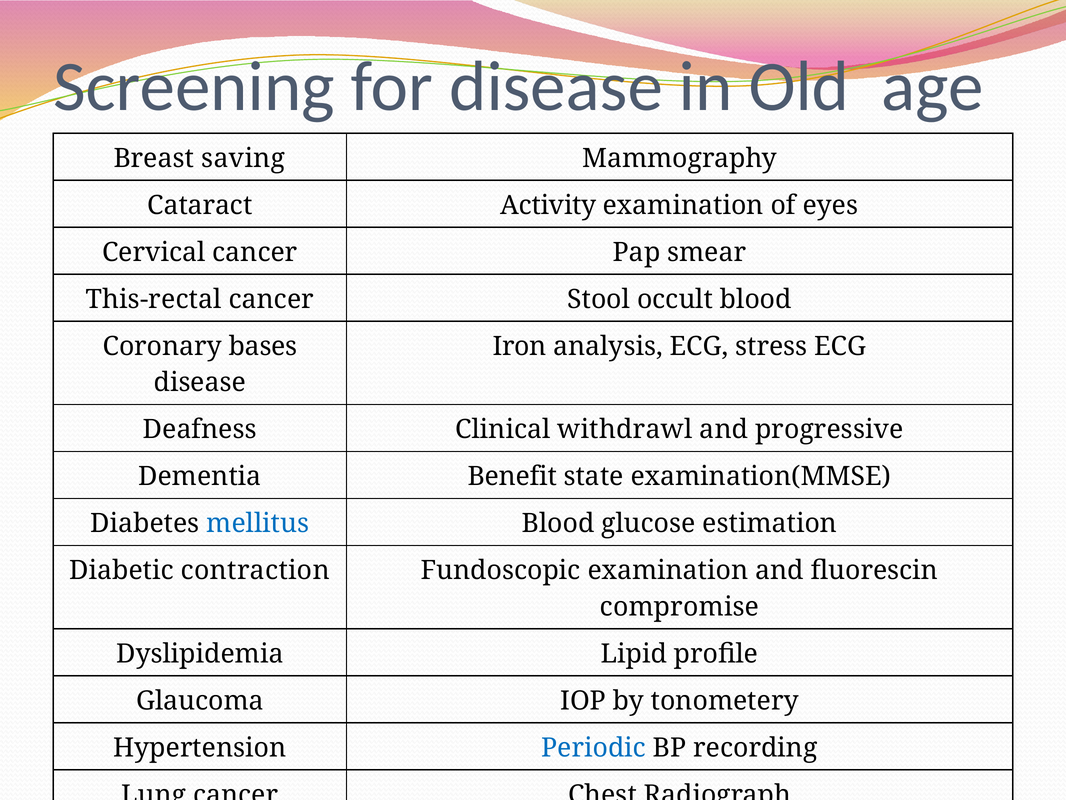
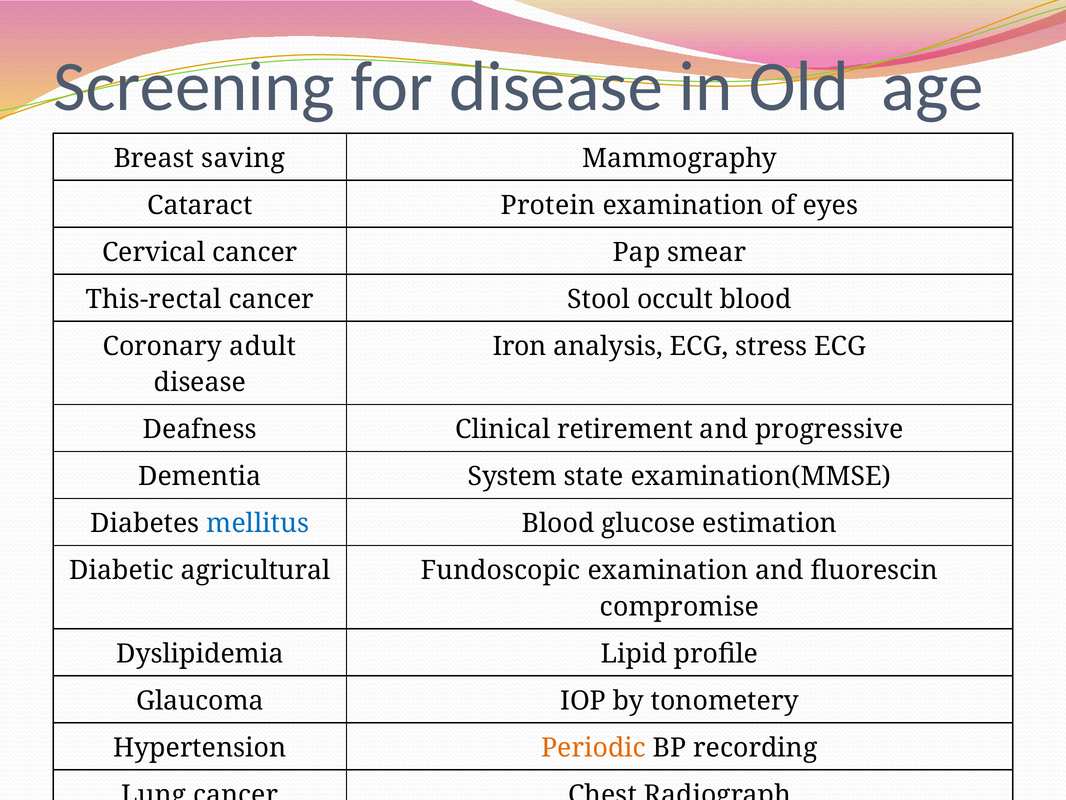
Activity: Activity -> Protein
bases: bases -> adult
withdrawl: withdrawl -> retirement
Benefit: Benefit -> System
contraction: contraction -> agricultural
Periodic colour: blue -> orange
